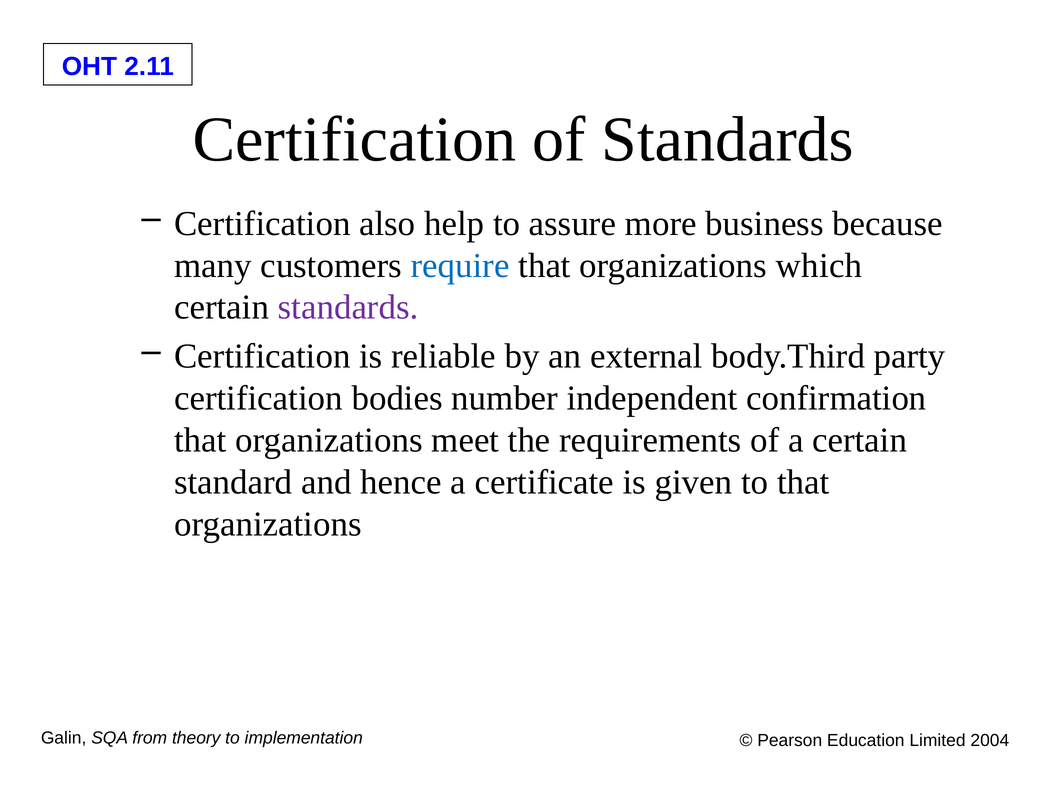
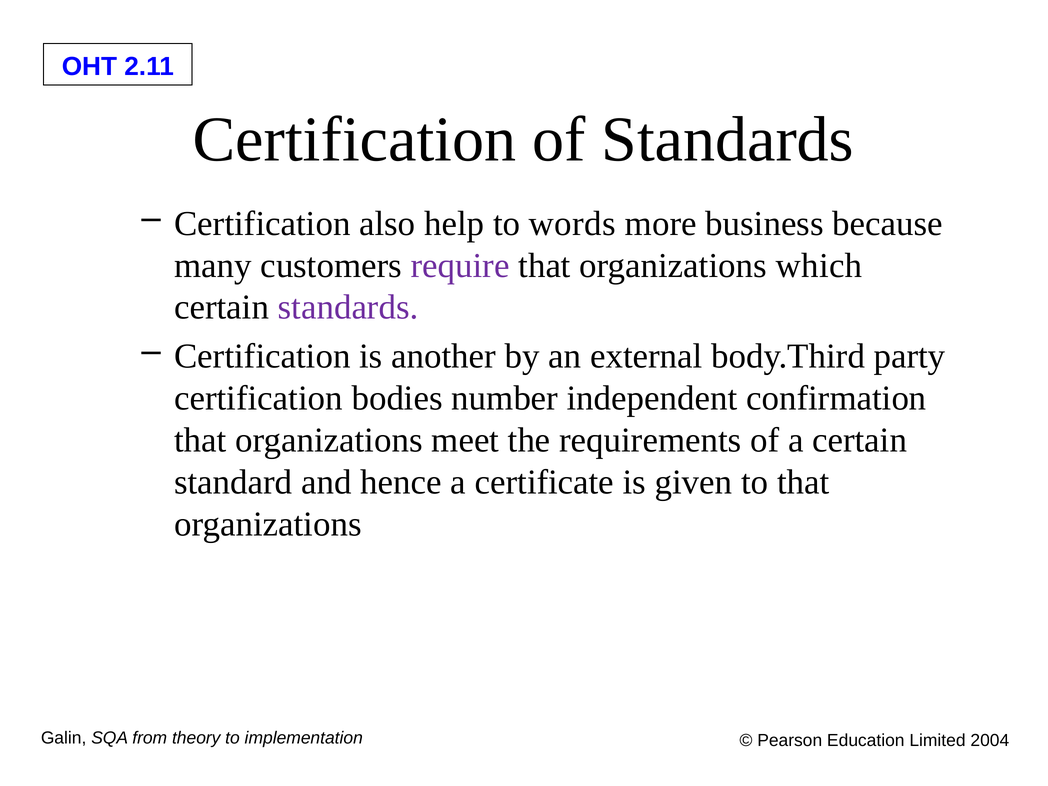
assure: assure -> words
require colour: blue -> purple
reliable: reliable -> another
